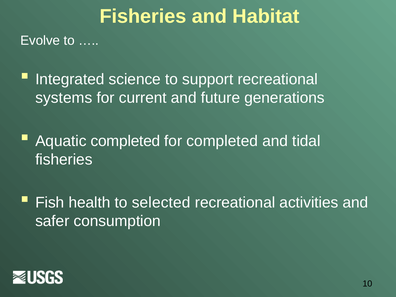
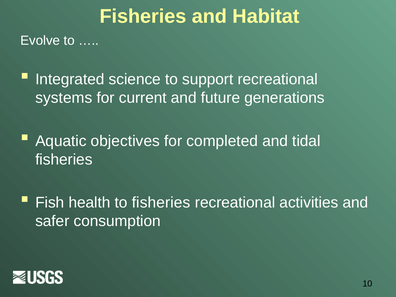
Aquatic completed: completed -> objectives
to selected: selected -> fisheries
